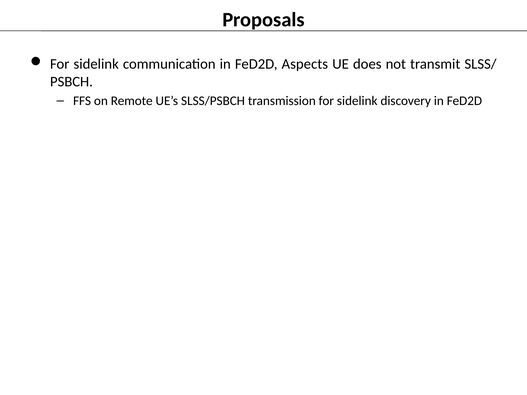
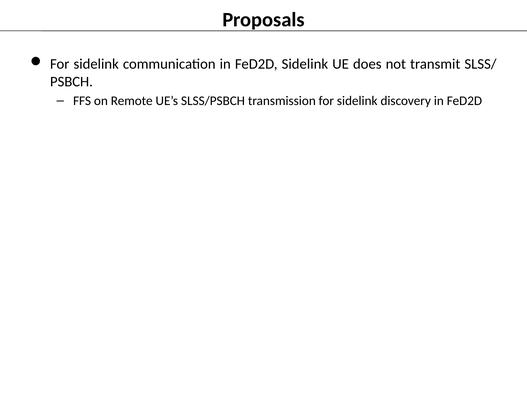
FeD2D Aspects: Aspects -> Sidelink
